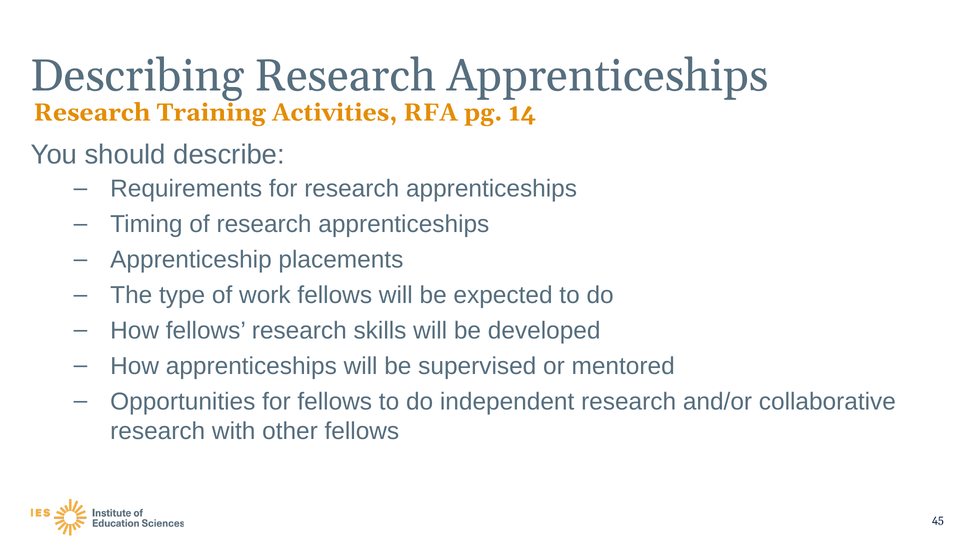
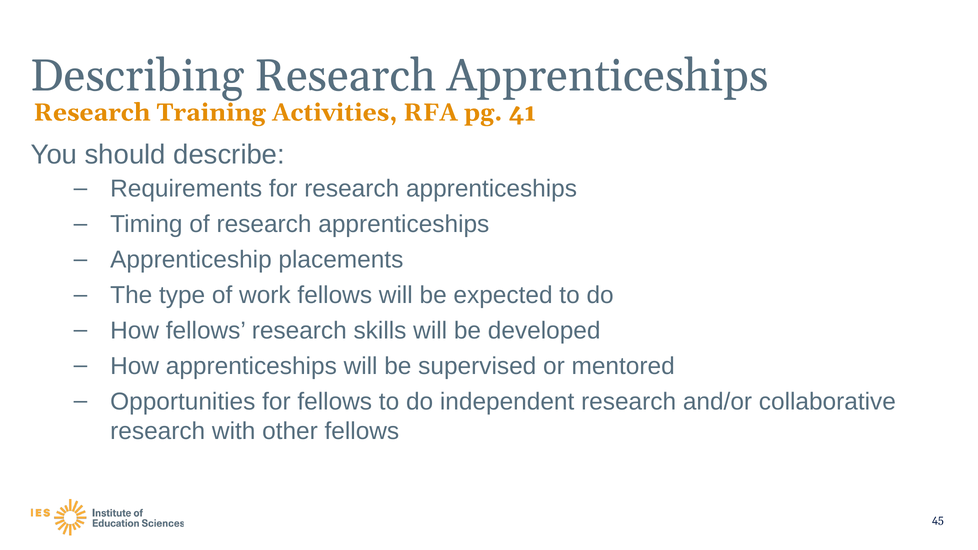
14: 14 -> 41
